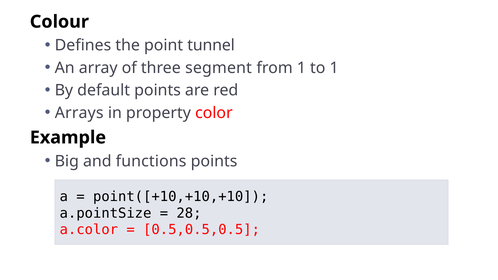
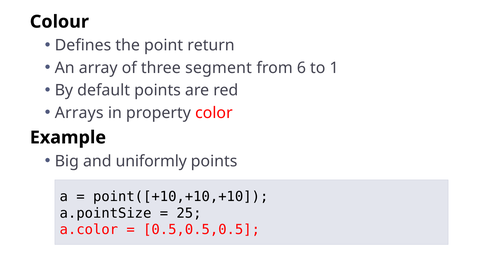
tunnel: tunnel -> return
from 1: 1 -> 6
functions: functions -> uniformly
28: 28 -> 25
